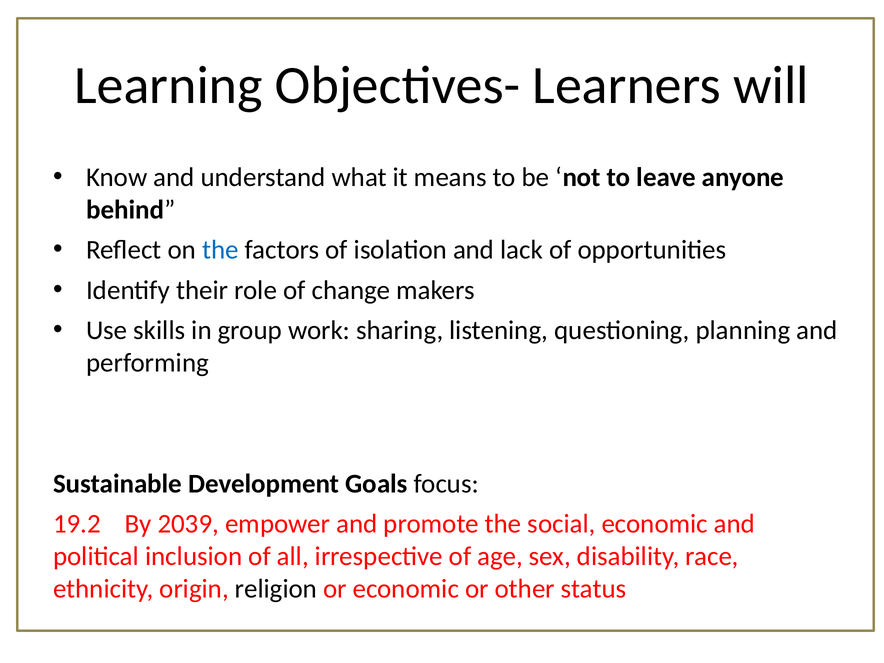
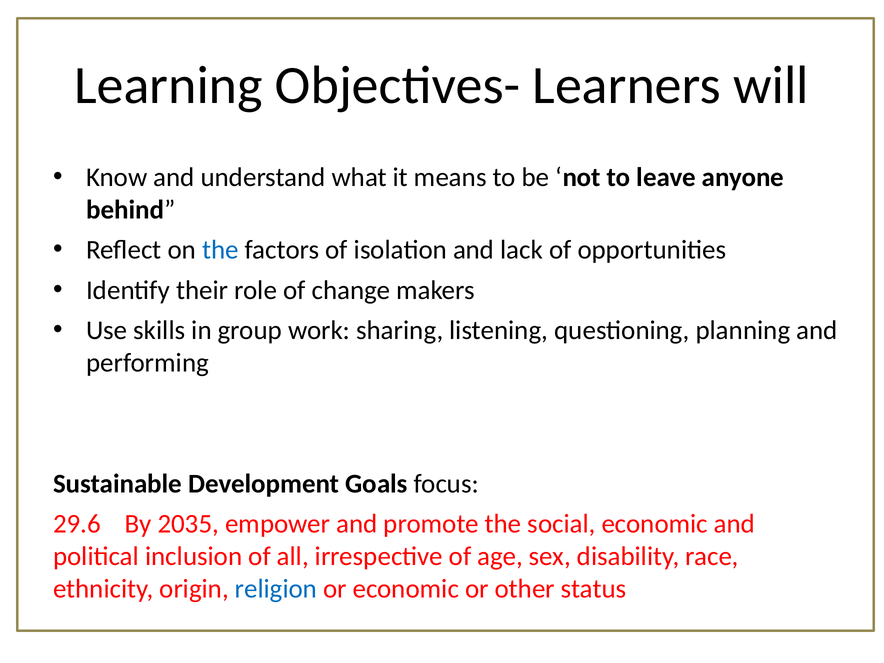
19.2: 19.2 -> 29.6
2039: 2039 -> 2035
religion colour: black -> blue
